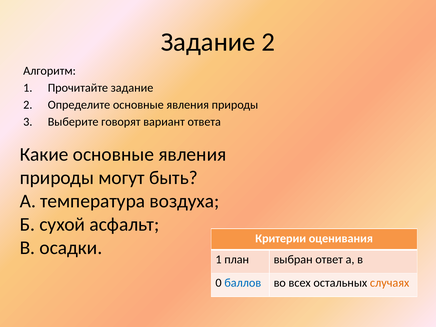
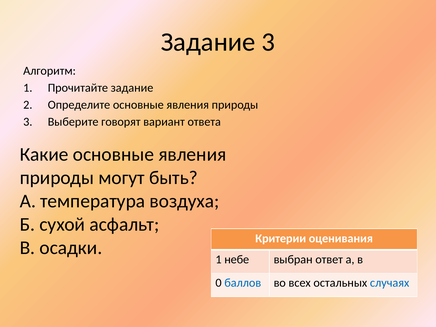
2 at (268, 42): 2 -> 3
план: план -> небе
случаях colour: orange -> blue
